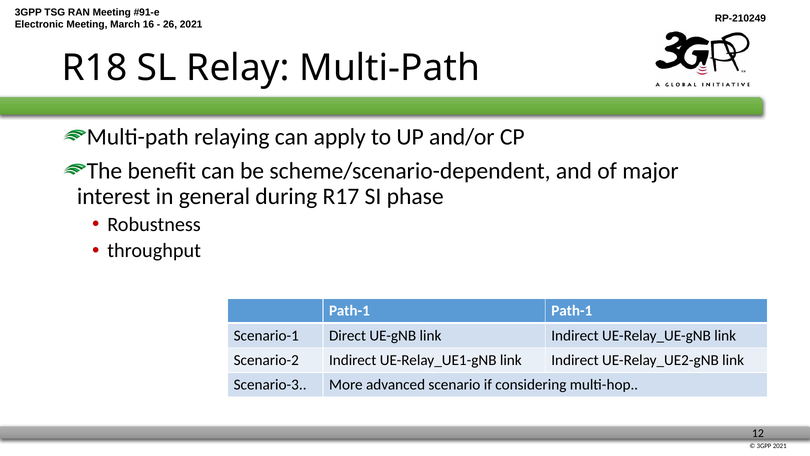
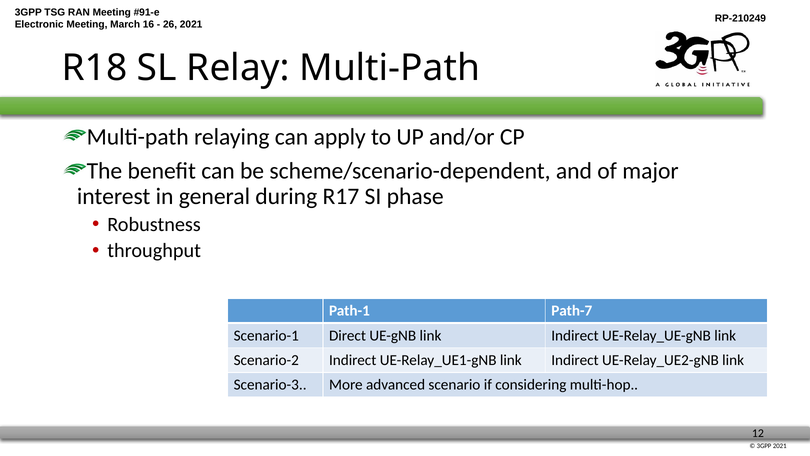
Path-1 Path-1: Path-1 -> Path-7
